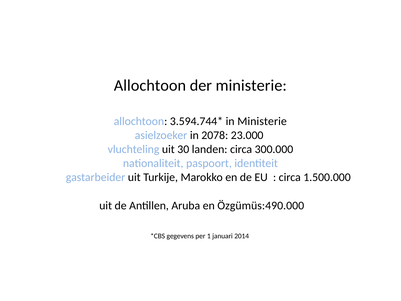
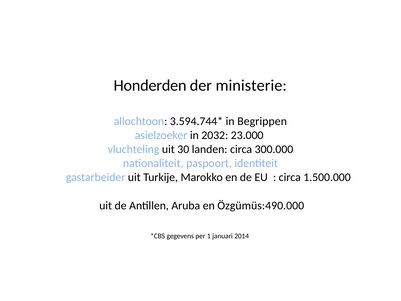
Allochtoon at (150, 85): Allochtoon -> Honderden
in Ministerie: Ministerie -> Begrippen
2078: 2078 -> 2032
